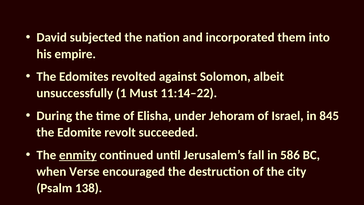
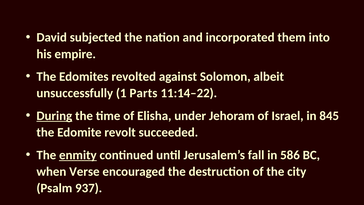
Must: Must -> Parts
During underline: none -> present
138: 138 -> 937
